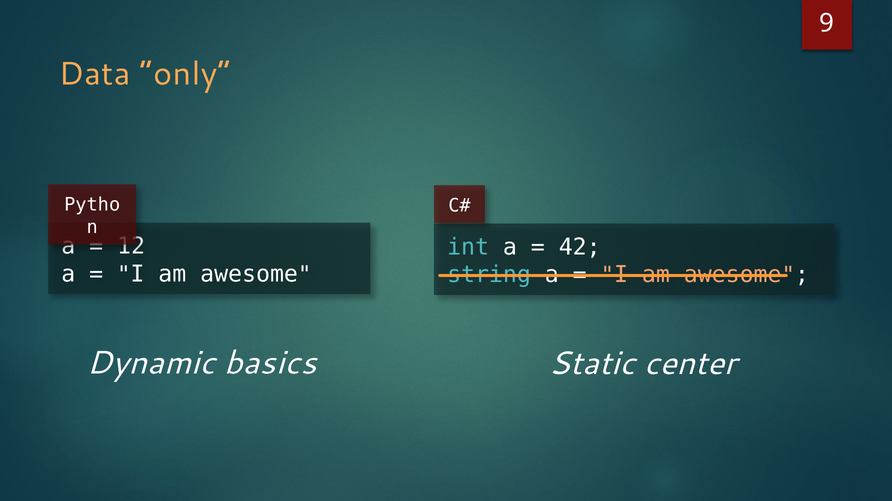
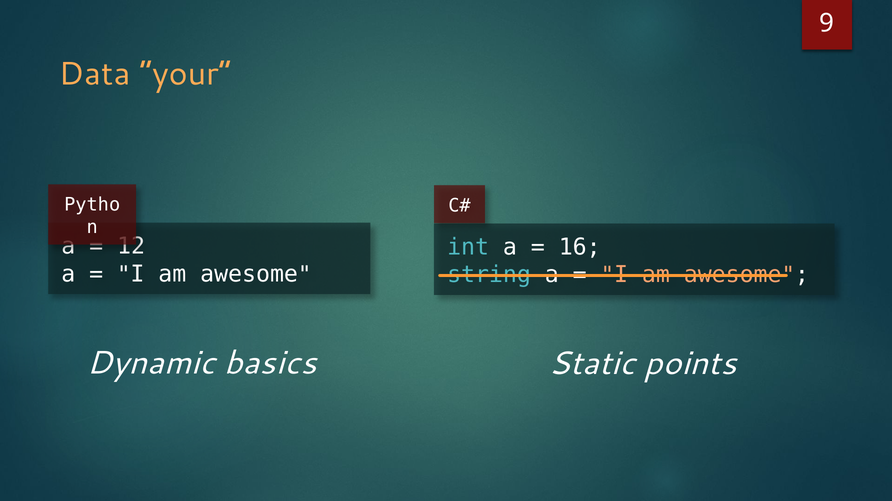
only: only -> your
42: 42 -> 16
center: center -> points
